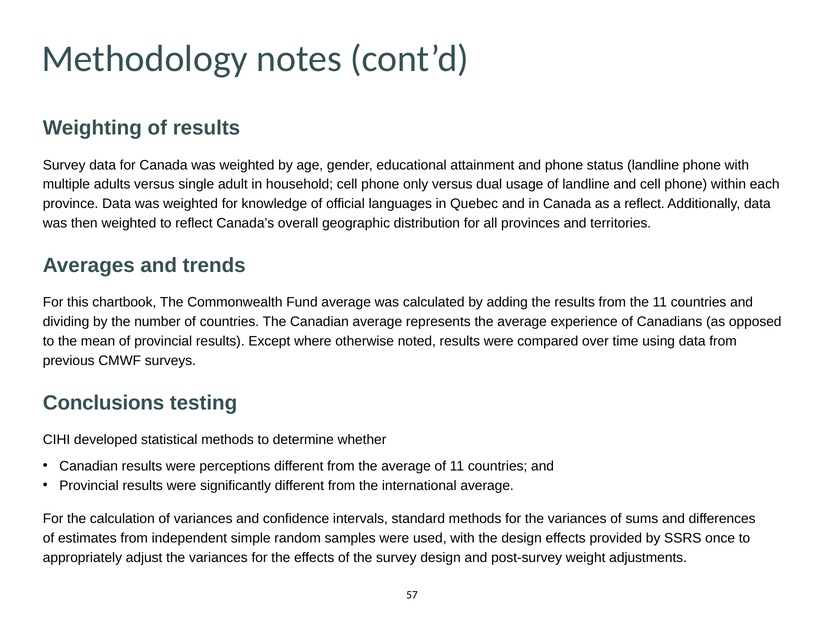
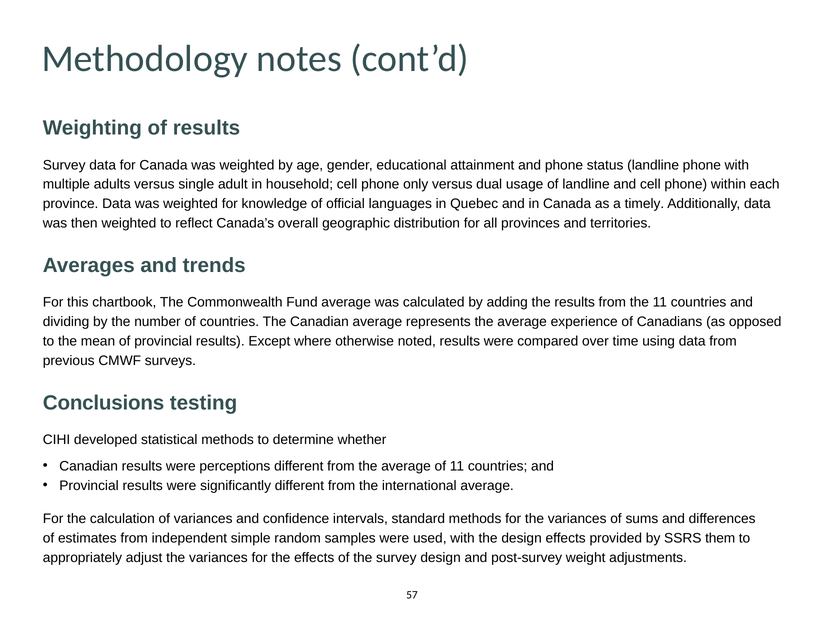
a reflect: reflect -> timely
once: once -> them
